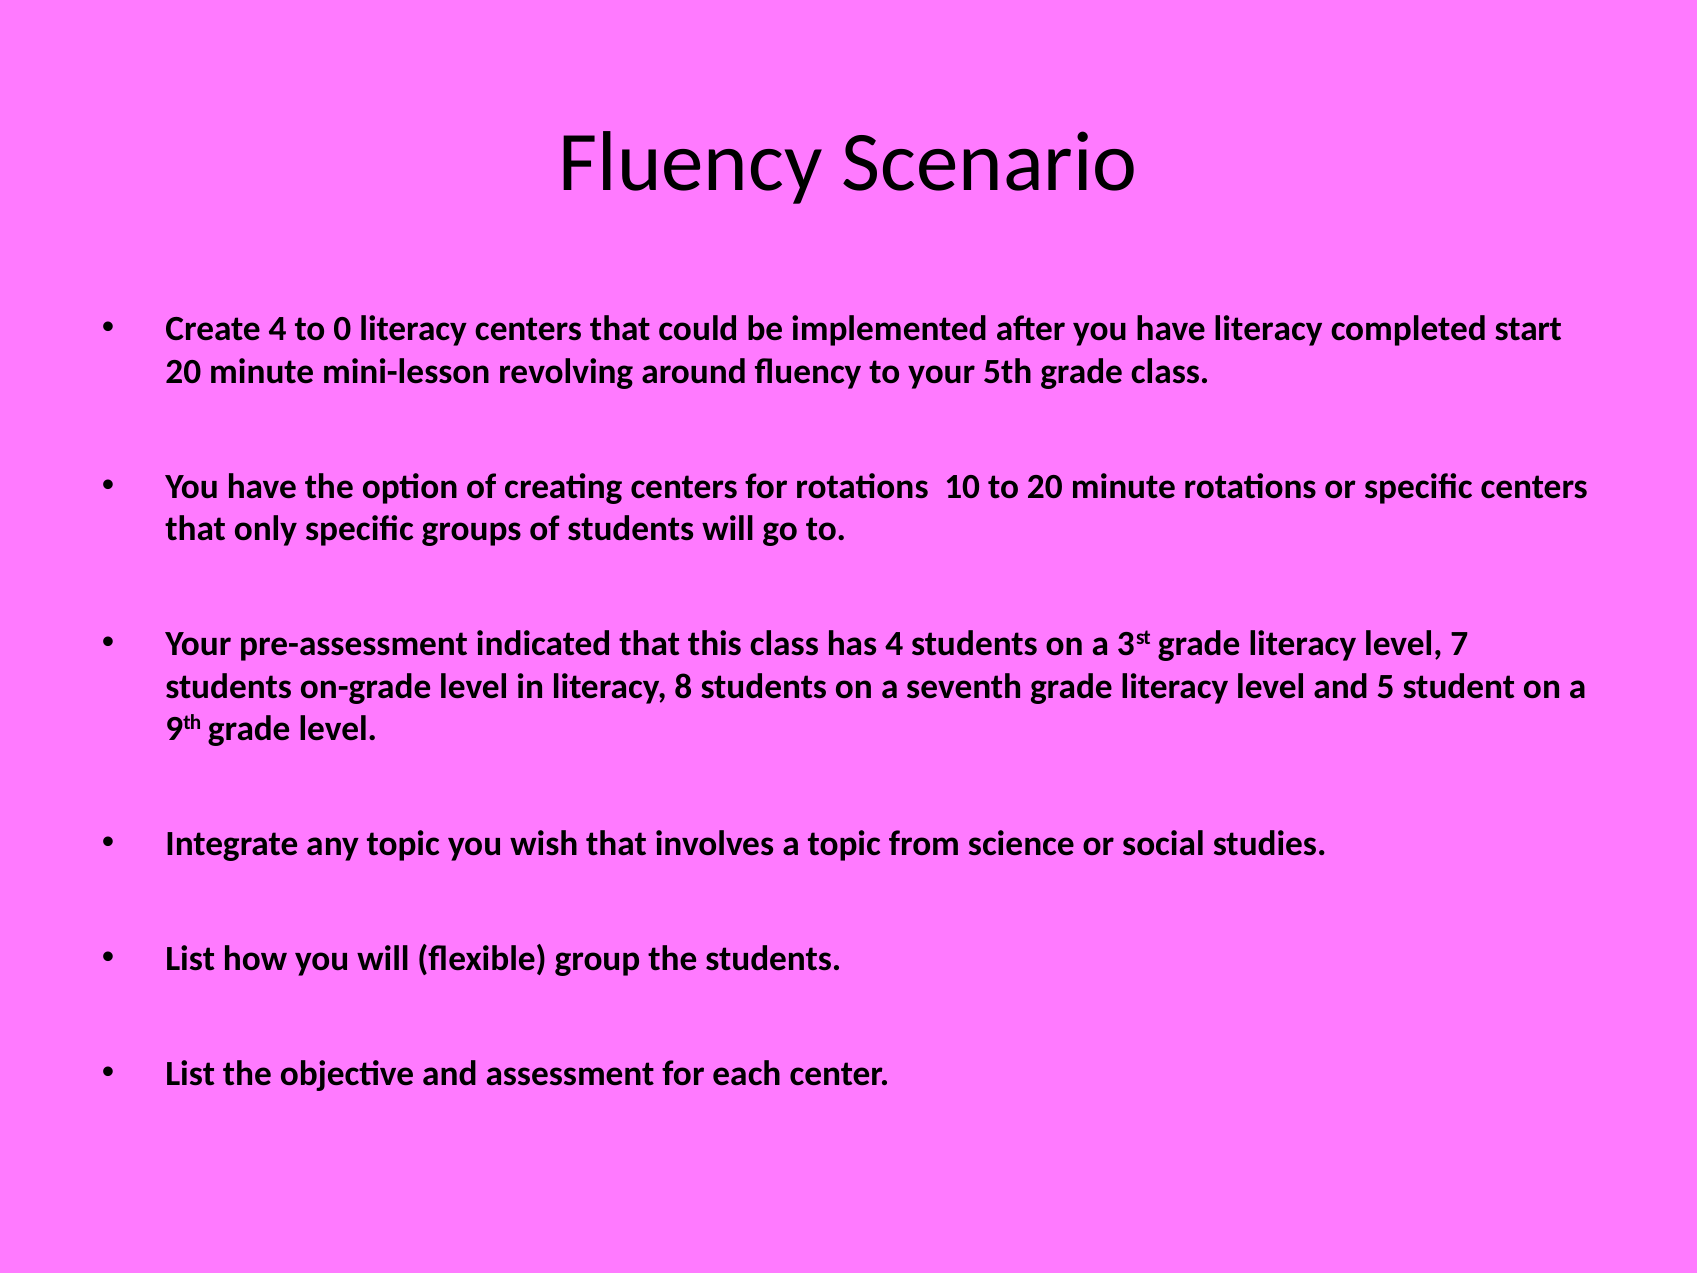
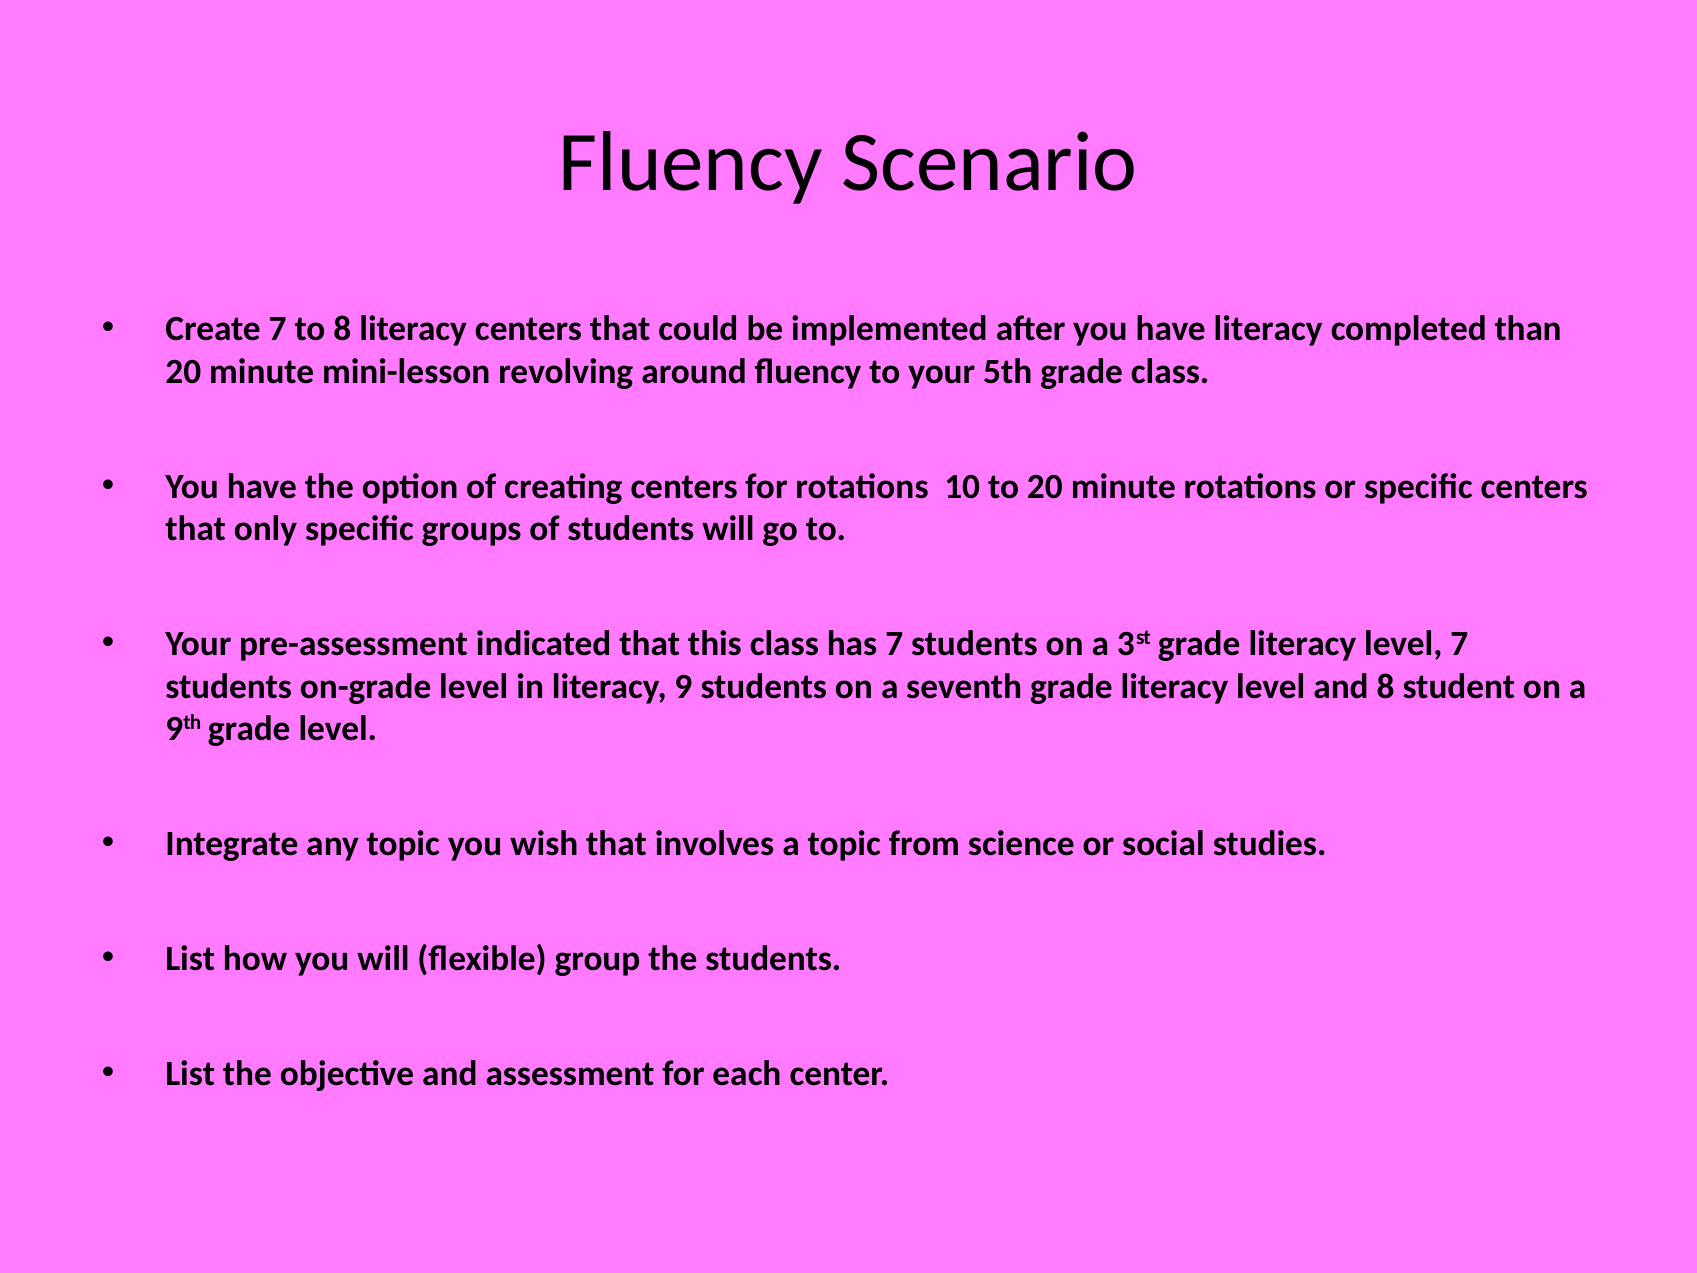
Create 4: 4 -> 7
to 0: 0 -> 8
start: start -> than
has 4: 4 -> 7
8: 8 -> 9
and 5: 5 -> 8
